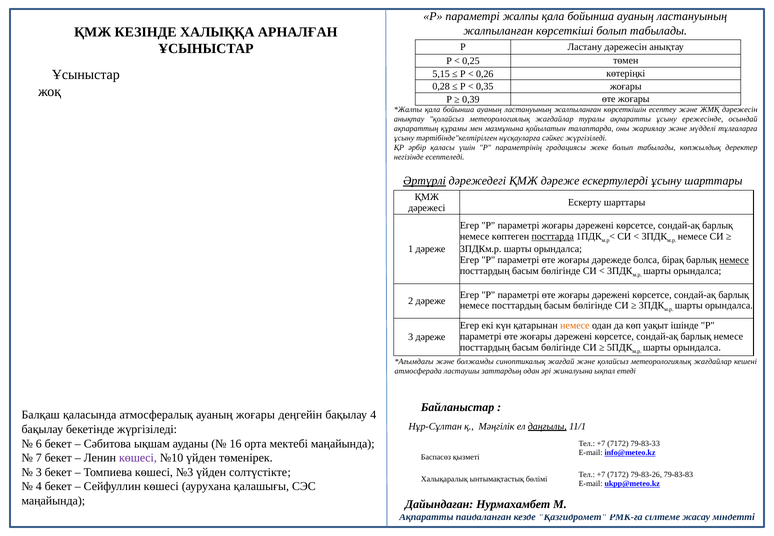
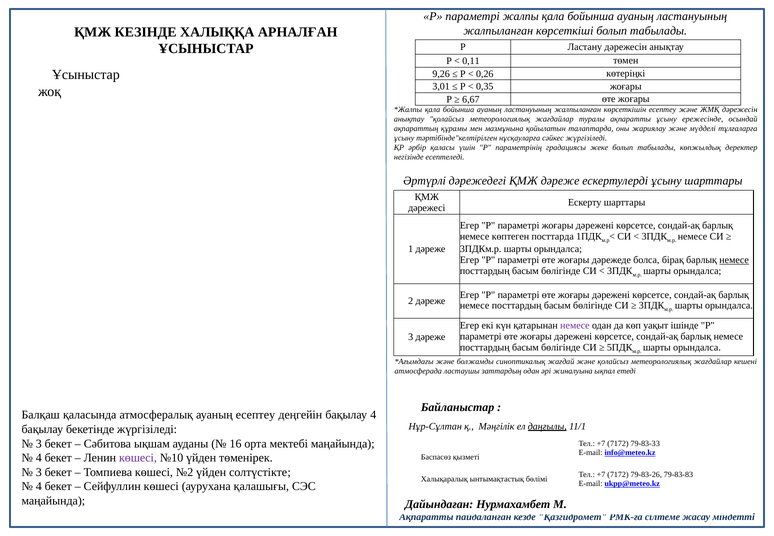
0,25: 0,25 -> 0,11
5,15: 5,15 -> 9,26
0,28: 0,28 -> 3,01
0,39: 0,39 -> 6,67
Әртүрлі underline: present -> none
посттарда underline: present -> none
немесе at (575, 325) colour: orange -> purple
ауаның жоғары: жоғары -> есептеу
6 at (39, 443): 6 -> 3
7 at (39, 458): 7 -> 4
№3: №3 -> №2
